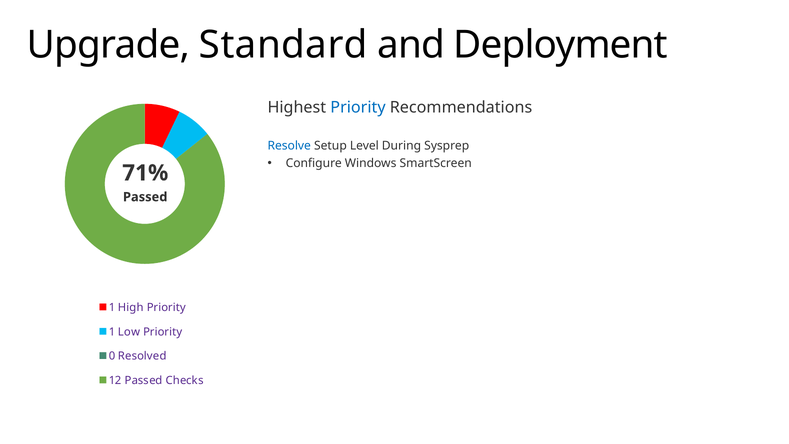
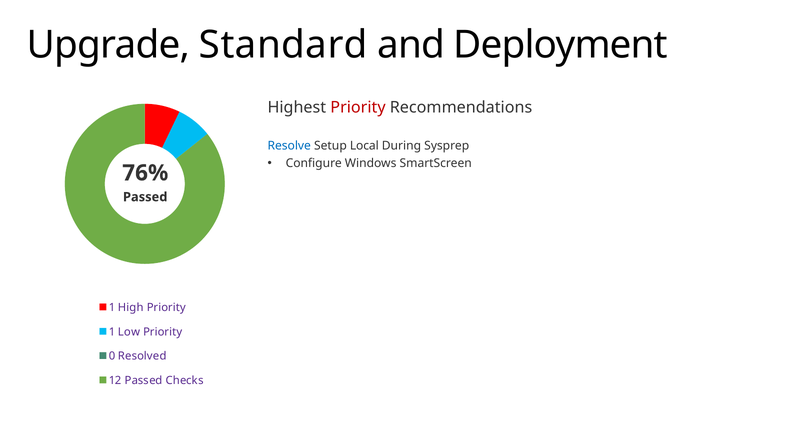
Priority at (358, 108) colour: blue -> red
Level: Level -> Local
71%: 71% -> 76%
